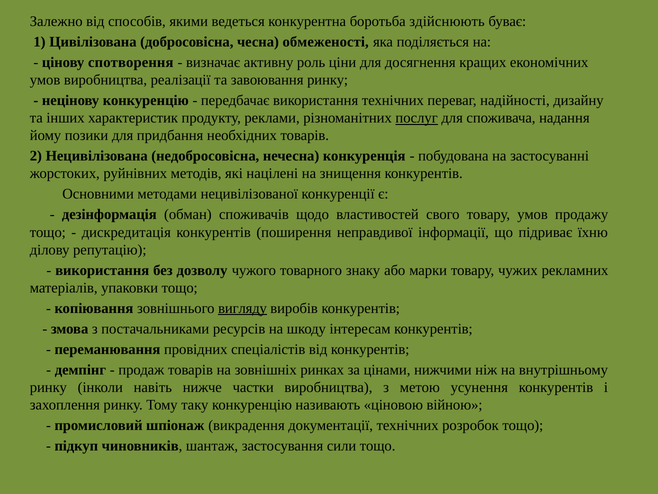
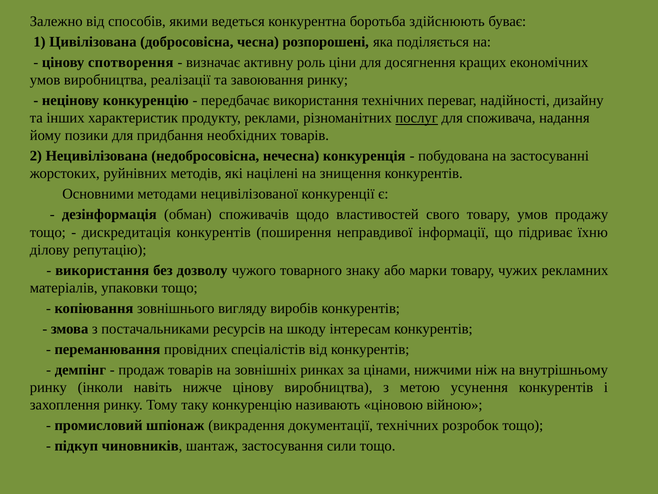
обмеженості: обмеженості -> розпорошені
вигляду underline: present -> none
нижче частки: частки -> цінову
